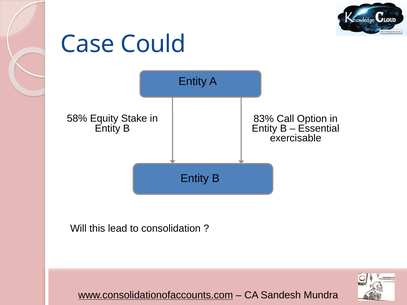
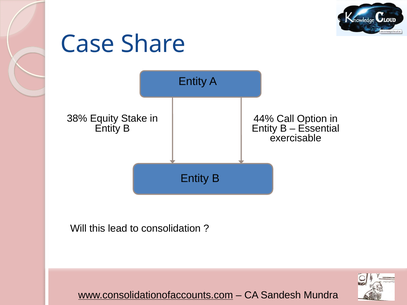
Could: Could -> Share
58%: 58% -> 38%
83%: 83% -> 44%
